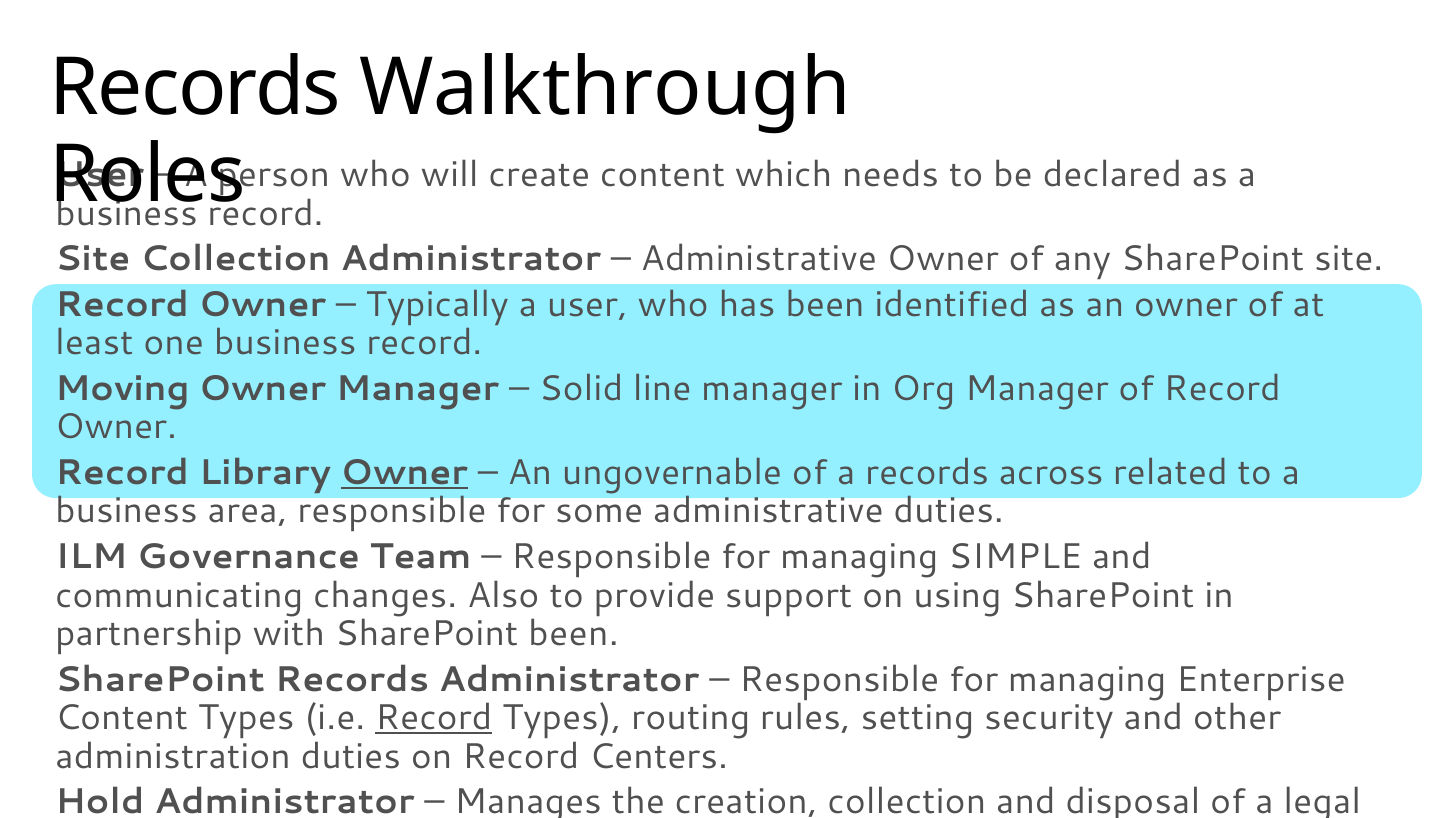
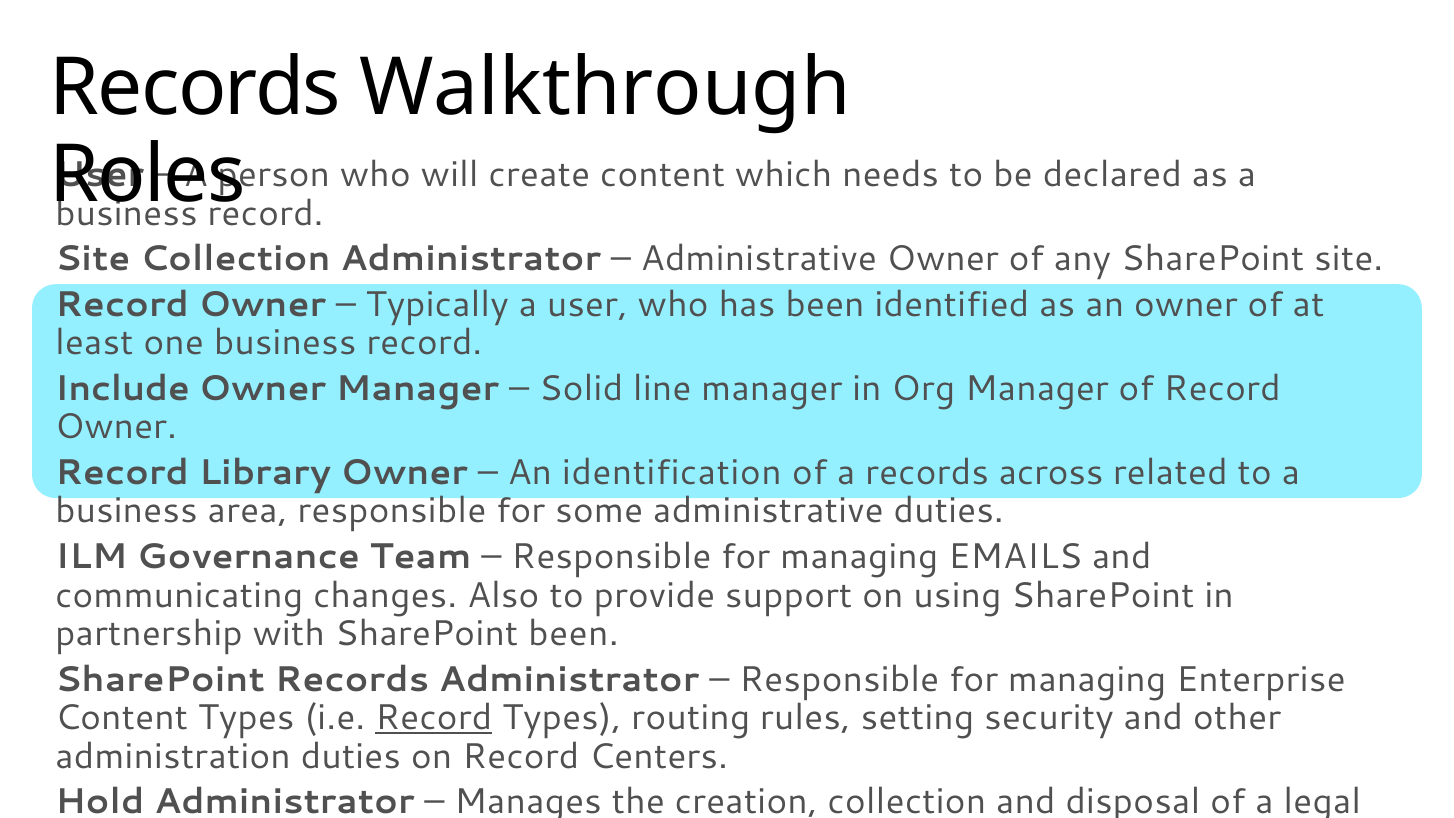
Moving: Moving -> Include
Owner at (404, 473) underline: present -> none
ungovernable: ungovernable -> identification
SIMPLE: SIMPLE -> EMAILS
